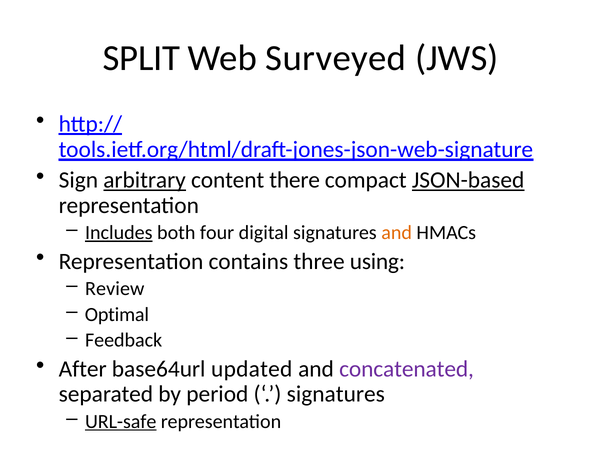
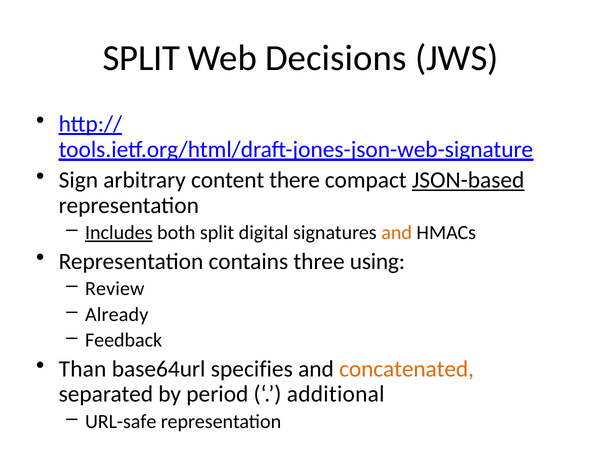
Surveyed: Surveyed -> Decisions
arbitrary underline: present -> none
both four: four -> split
Optimal: Optimal -> Already
After: After -> Than
updated: updated -> specifies
concatenated colour: purple -> orange
signatures at (336, 395): signatures -> additional
URL-safe underline: present -> none
